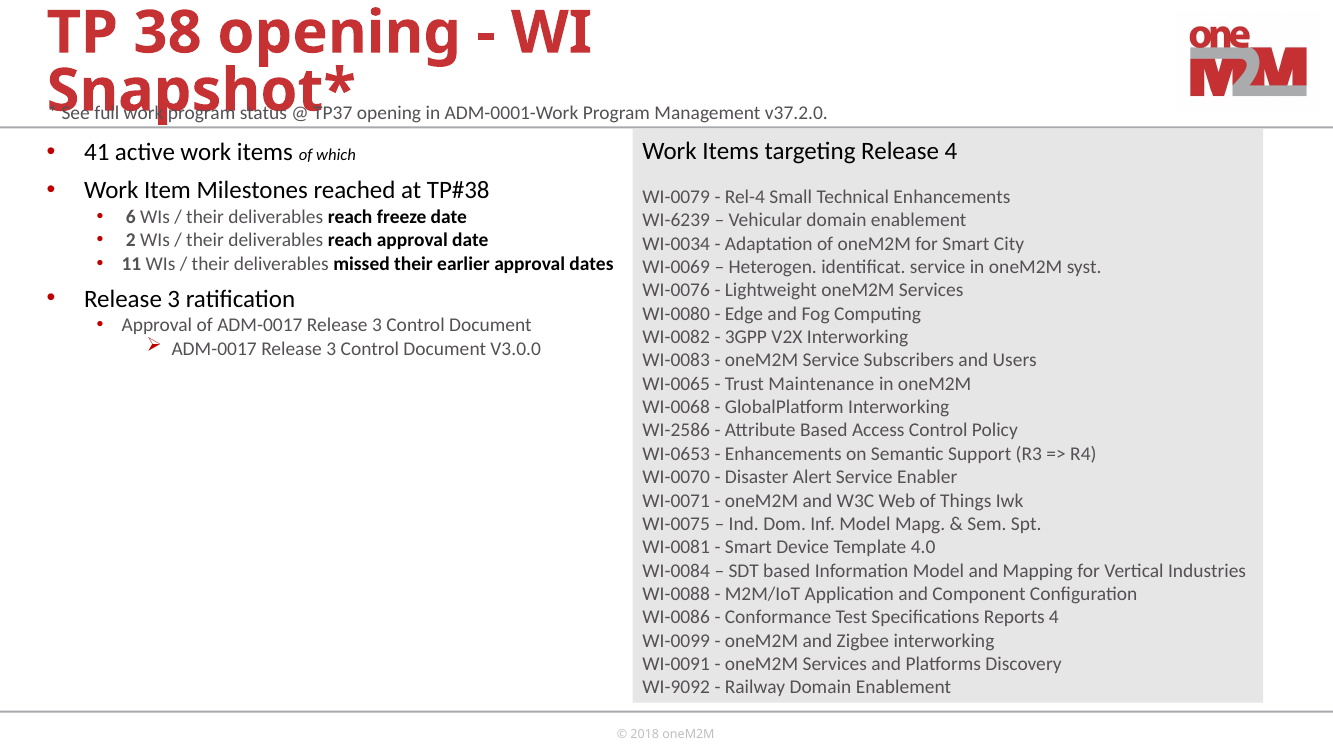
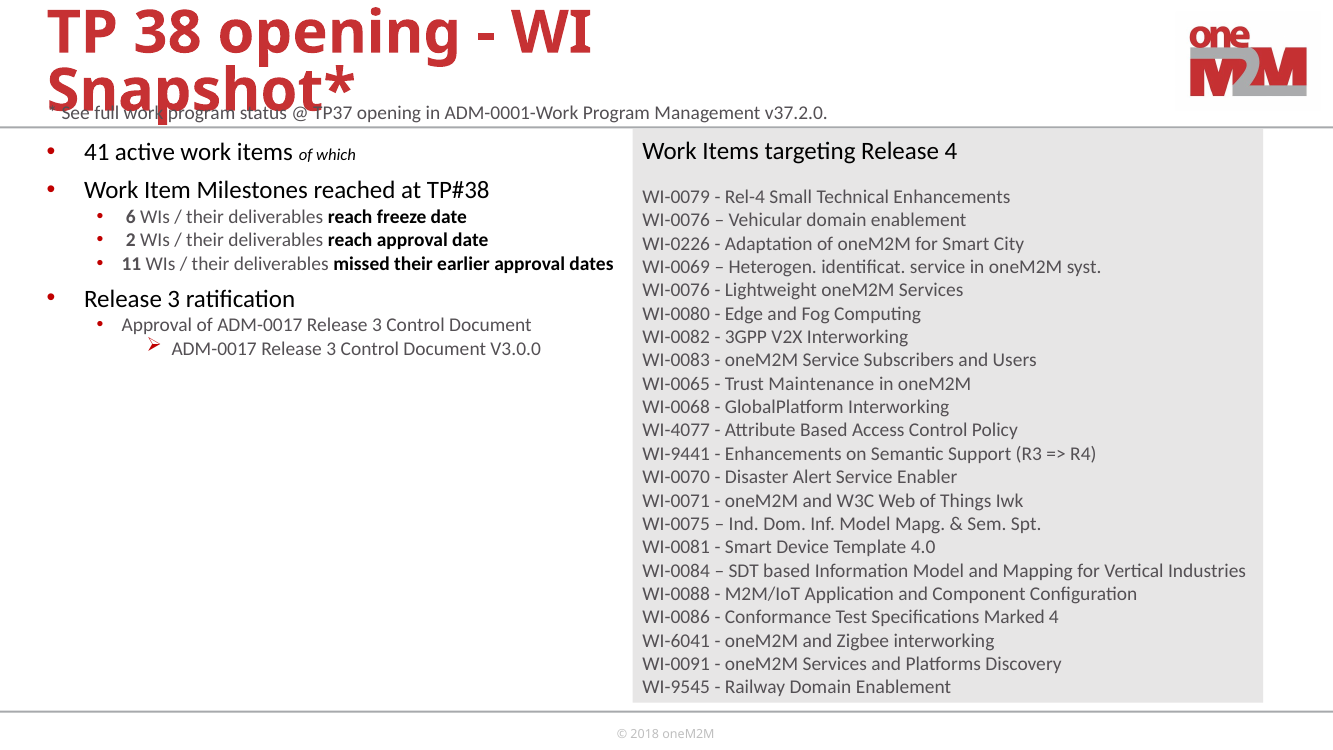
WI-6239 at (676, 220): WI-6239 -> WI-0076
WI-0034: WI-0034 -> WI-0226
WI-2586: WI-2586 -> WI-4077
WI-0653: WI-0653 -> WI-9441
Reports: Reports -> Marked
WI-0099: WI-0099 -> WI-6041
WI-9092: WI-9092 -> WI-9545
